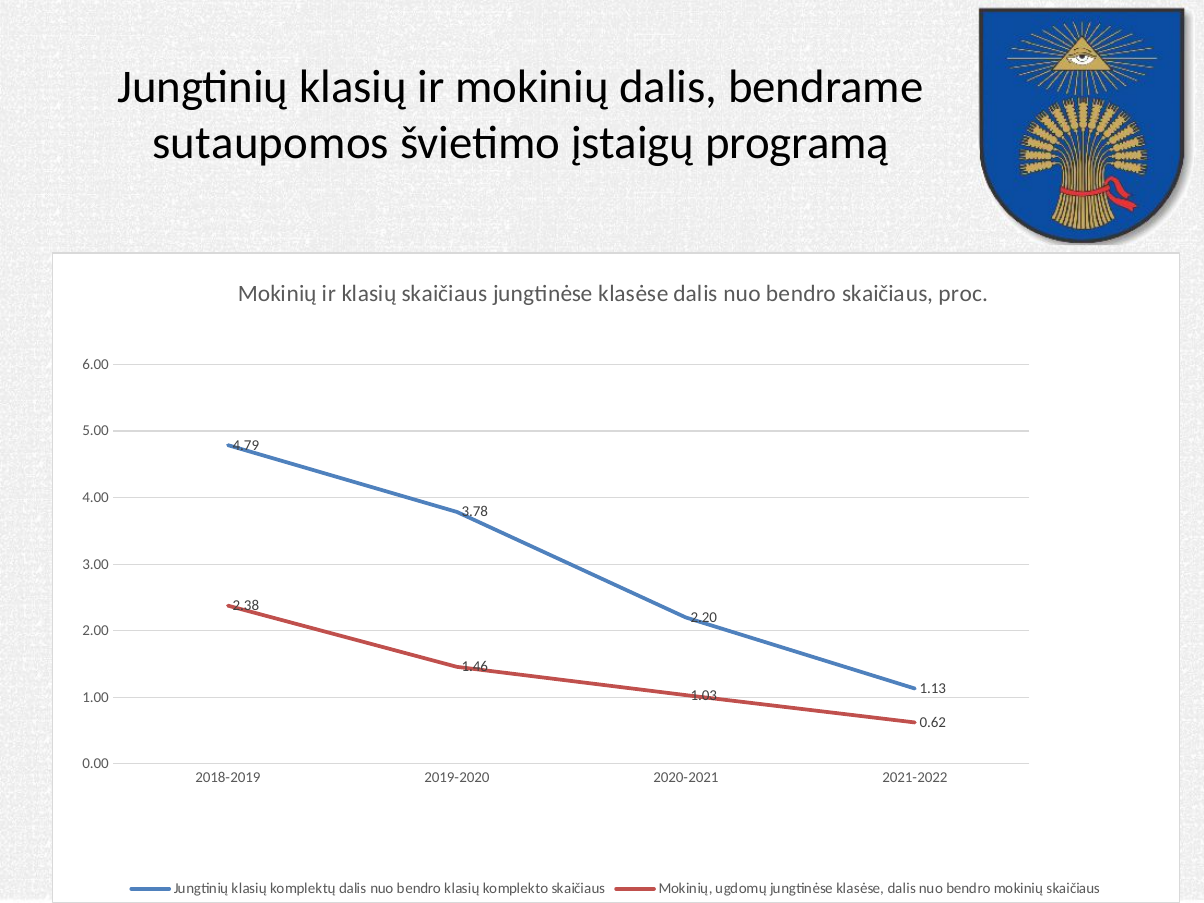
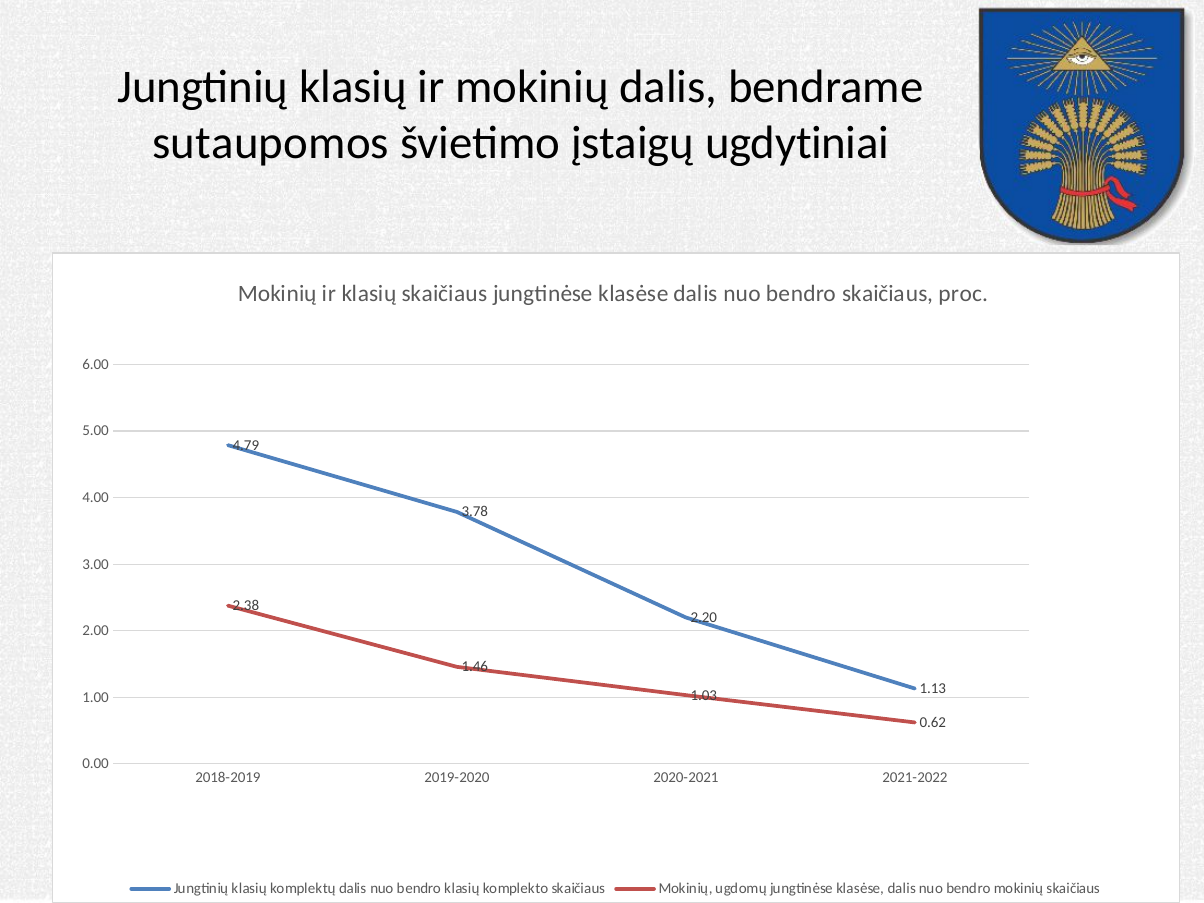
programą: programą -> ugdytiniai
